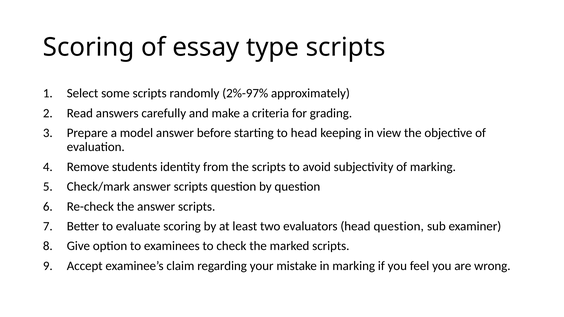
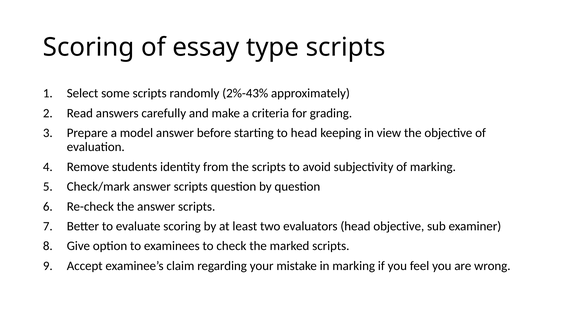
2%-97%: 2%-97% -> 2%-43%
head question: question -> objective
